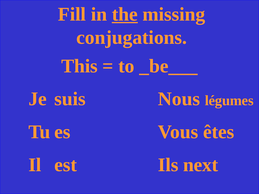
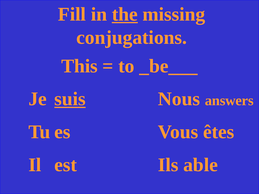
suis underline: none -> present
légumes: légumes -> answers
next: next -> able
